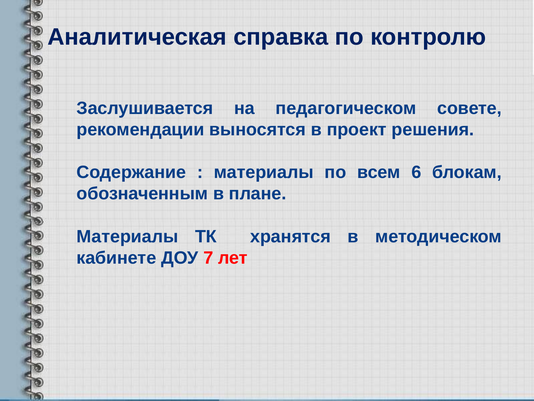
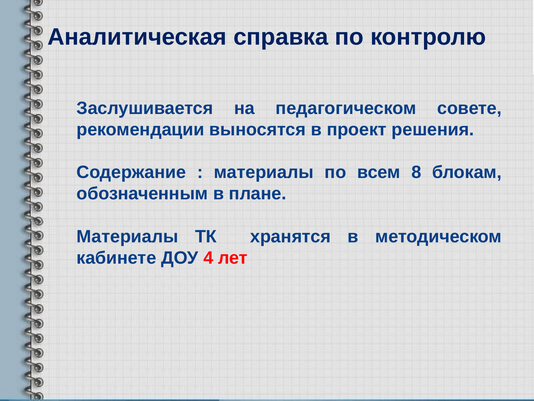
6: 6 -> 8
7: 7 -> 4
